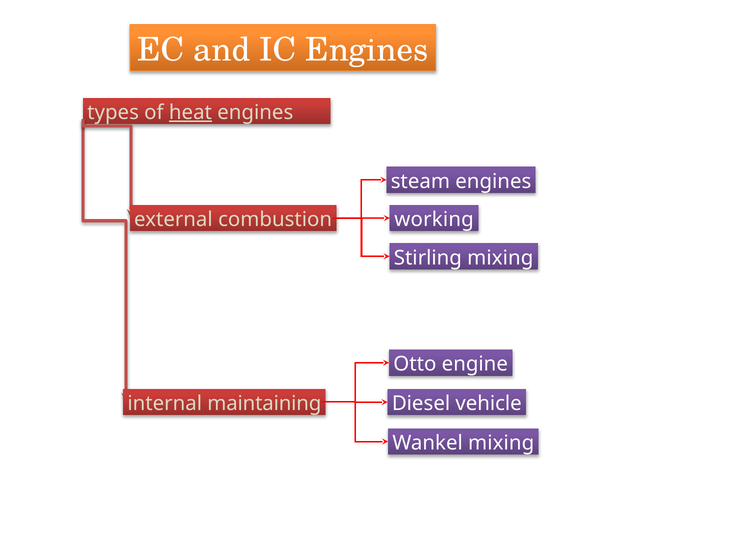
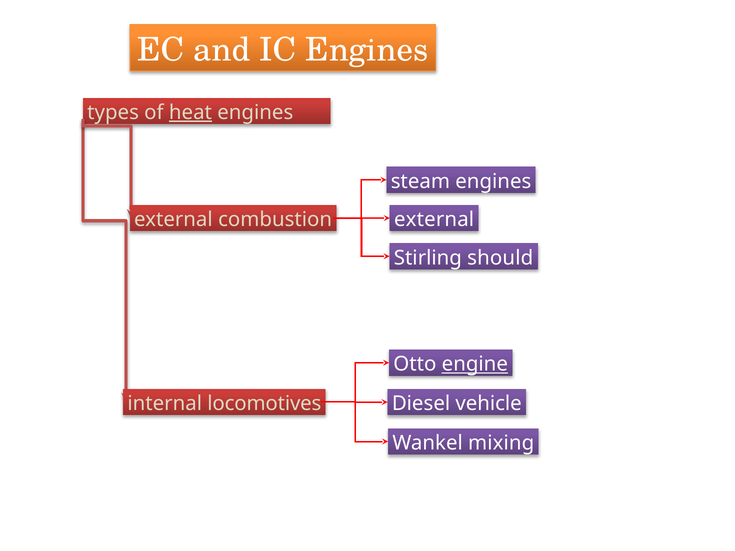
working at (434, 220): working -> external
Stirling mixing: mixing -> should
engine underline: none -> present
maintaining: maintaining -> locomotives
